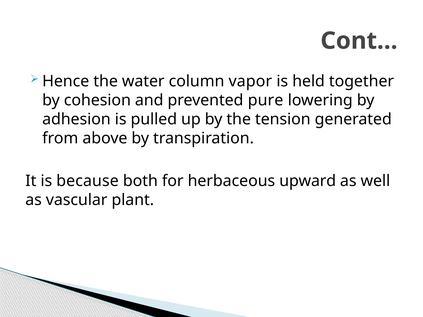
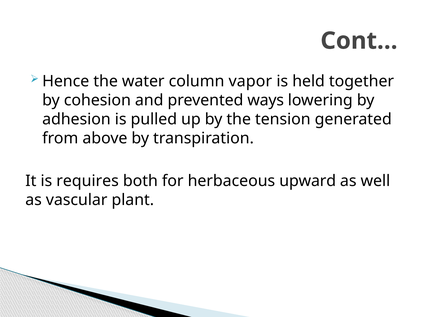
pure: pure -> ways
because: because -> requires
